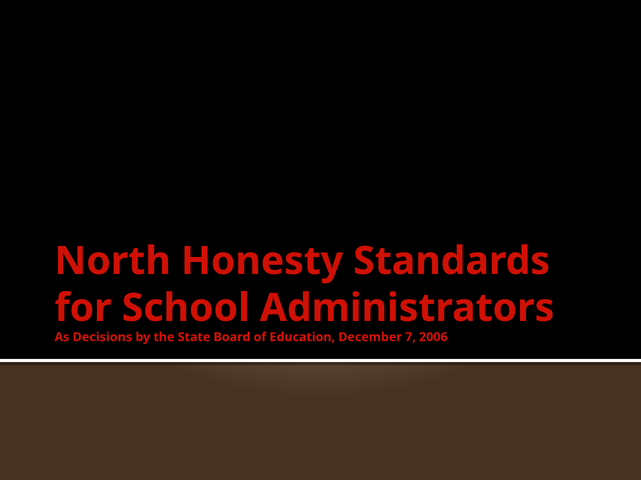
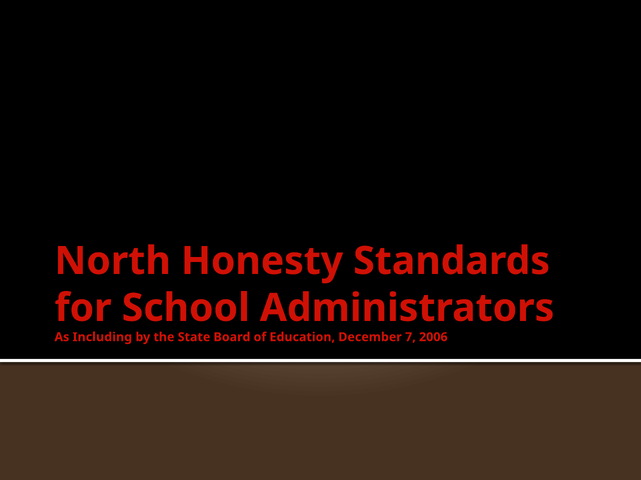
Decisions: Decisions -> Including
